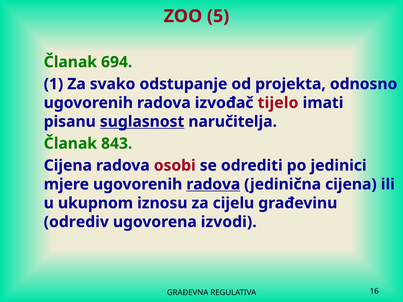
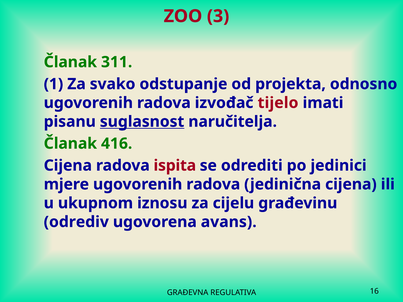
5: 5 -> 3
694: 694 -> 311
843: 843 -> 416
osobi: osobi -> ispita
radova at (213, 184) underline: present -> none
izvodi: izvodi -> avans
